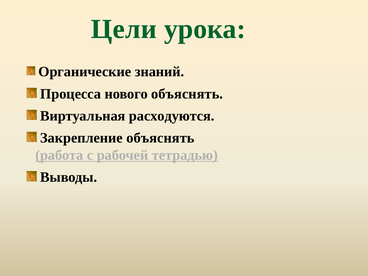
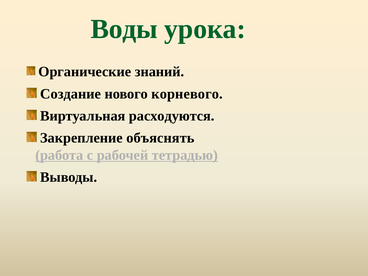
Цели: Цели -> Воды
Процесса: Процесса -> Создание
нового объяснять: объяснять -> корневого
